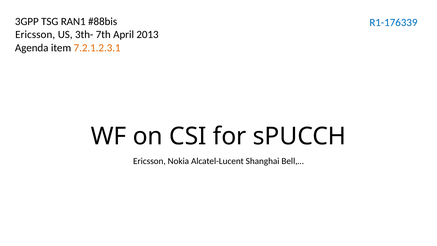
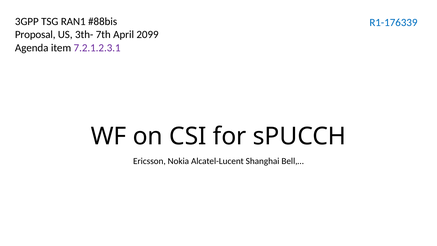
Ericsson at (35, 35): Ericsson -> Proposal
2013: 2013 -> 2099
7.2.1.2.3.1 colour: orange -> purple
